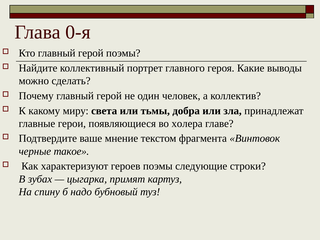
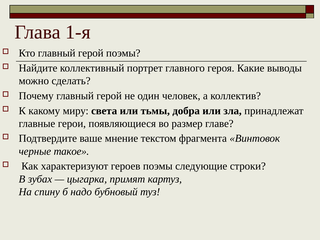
0-я: 0-я -> 1-я
холера: холера -> размер
